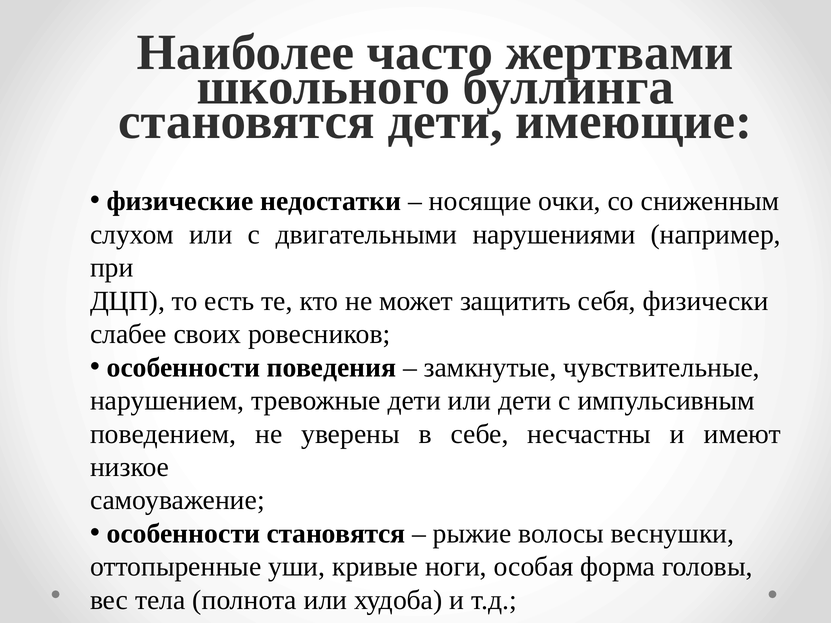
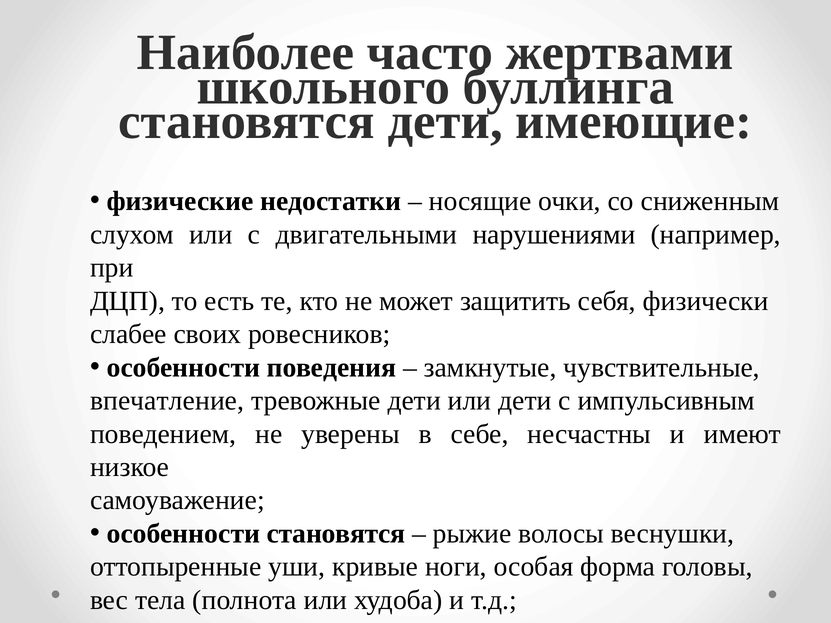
нарушением: нарушением -> впечатление
